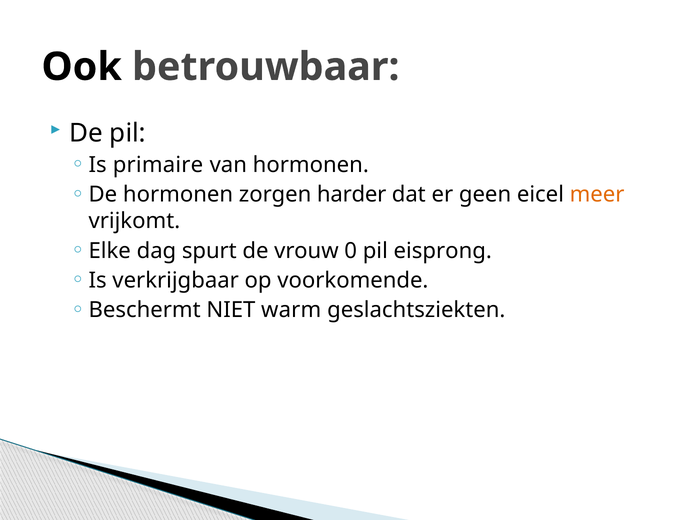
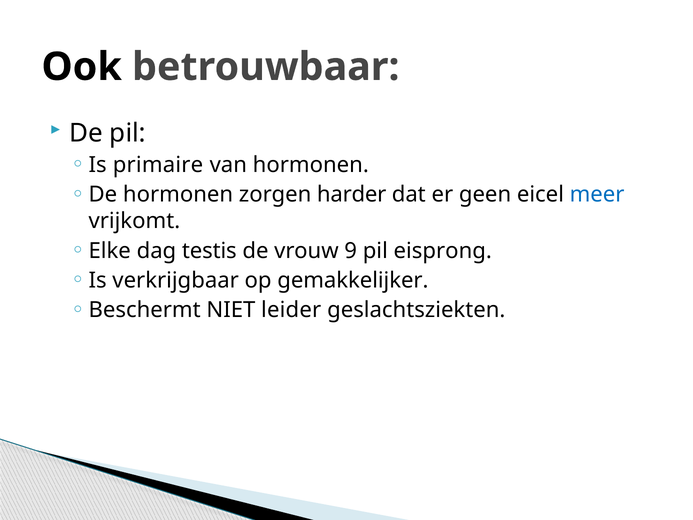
meer colour: orange -> blue
spurt: spurt -> testis
0: 0 -> 9
voorkomende: voorkomende -> gemakkelijker
warm: warm -> leider
